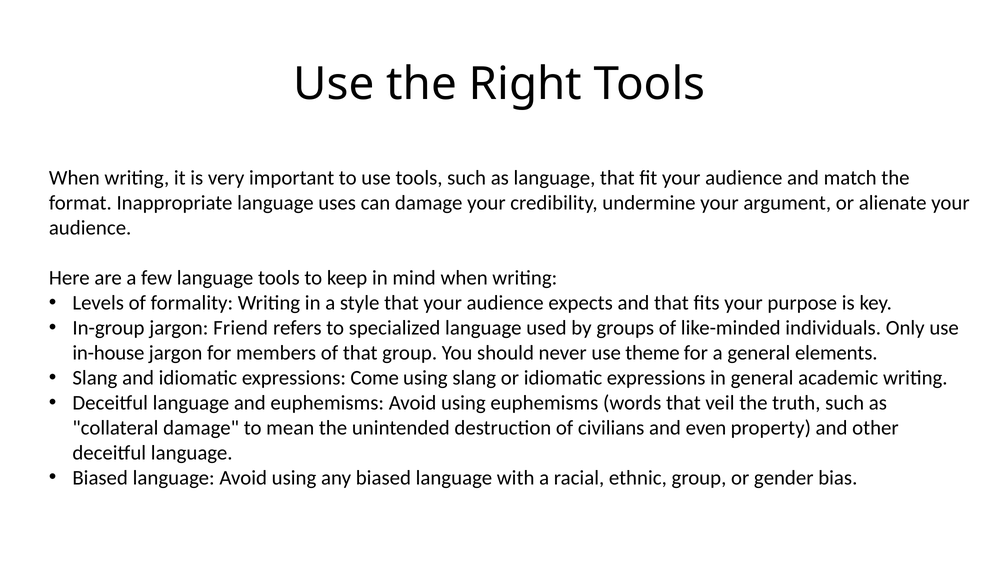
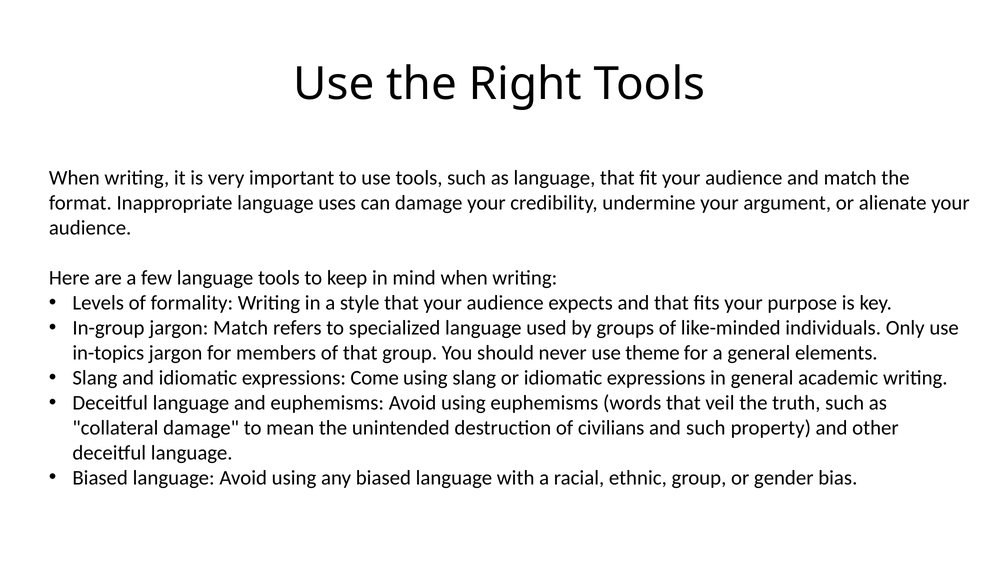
jargon Friend: Friend -> Match
in-house: in-house -> in-topics
and even: even -> such
